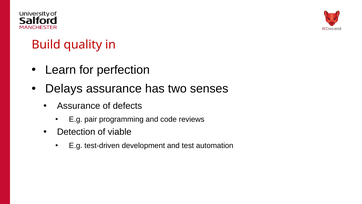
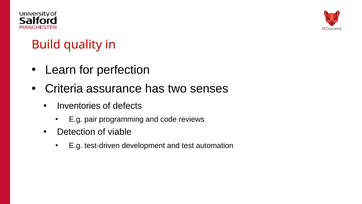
Delays: Delays -> Criteria
Assurance at (79, 106): Assurance -> Inventories
